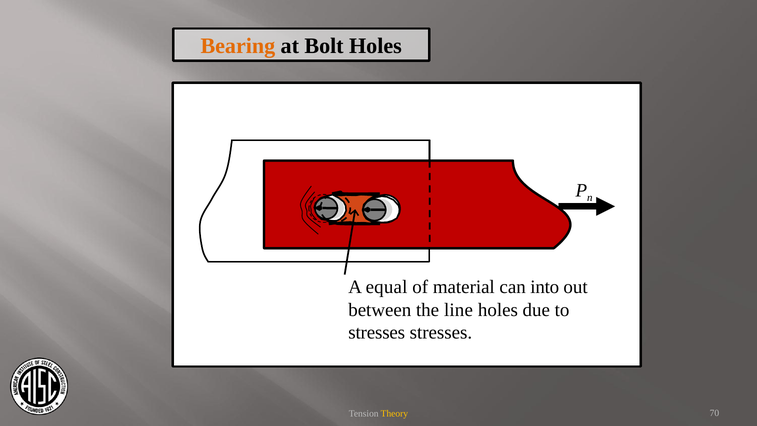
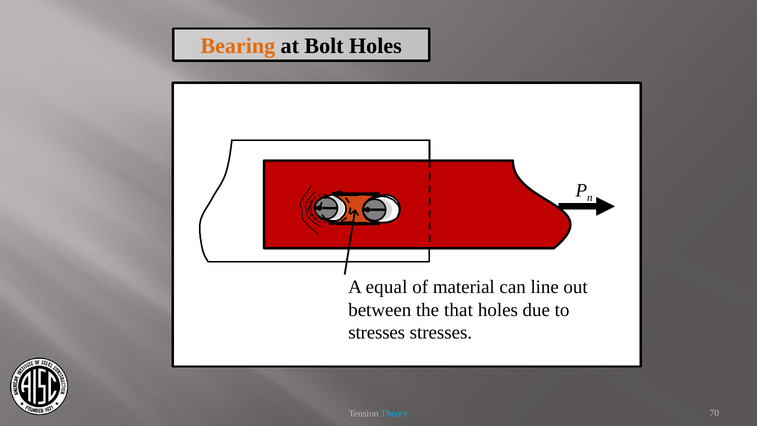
into: into -> line
line: line -> that
Theory colour: yellow -> light blue
